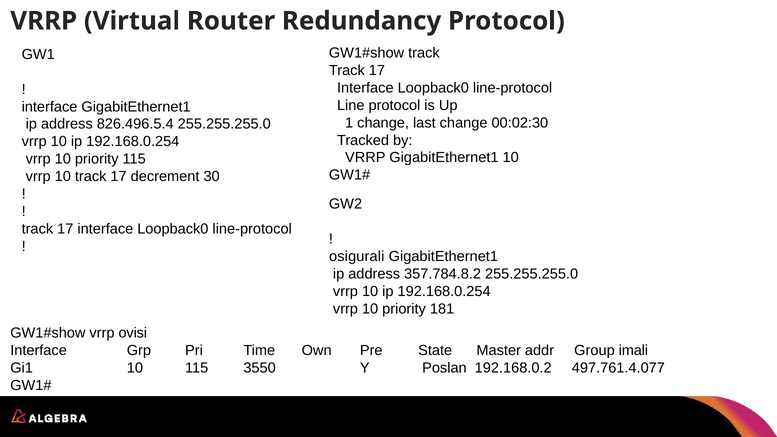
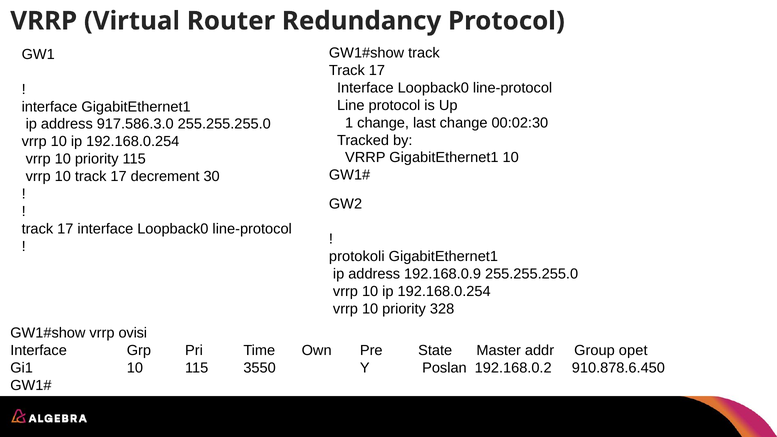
826.496.5.4: 826.496.5.4 -> 917.586.3.0
osigurali: osigurali -> protokoli
357.784.8.2: 357.784.8.2 -> 192.168.0.9
181: 181 -> 328
imali: imali -> opet
497.761.4.077: 497.761.4.077 -> 910.878.6.450
